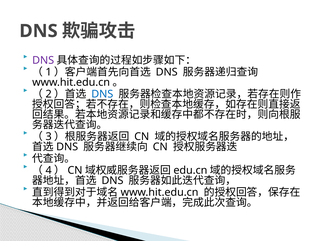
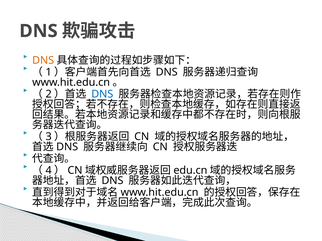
DNS at (43, 61) colour: purple -> orange
